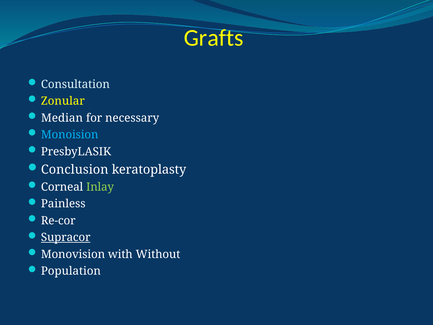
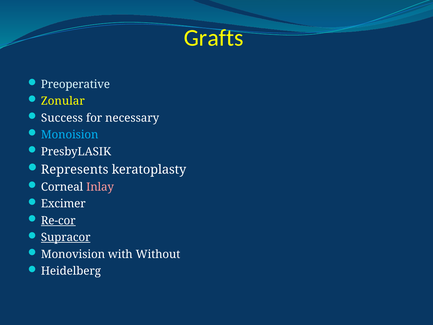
Consultation: Consultation -> Preoperative
Median: Median -> Success
Conclusion: Conclusion -> Represents
Inlay colour: light green -> pink
Painless: Painless -> Excimer
Re-cor underline: none -> present
Population: Population -> Heidelberg
